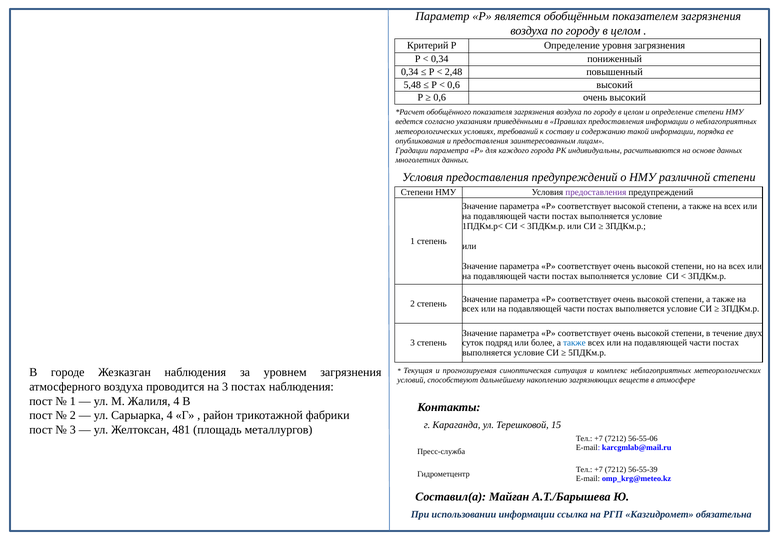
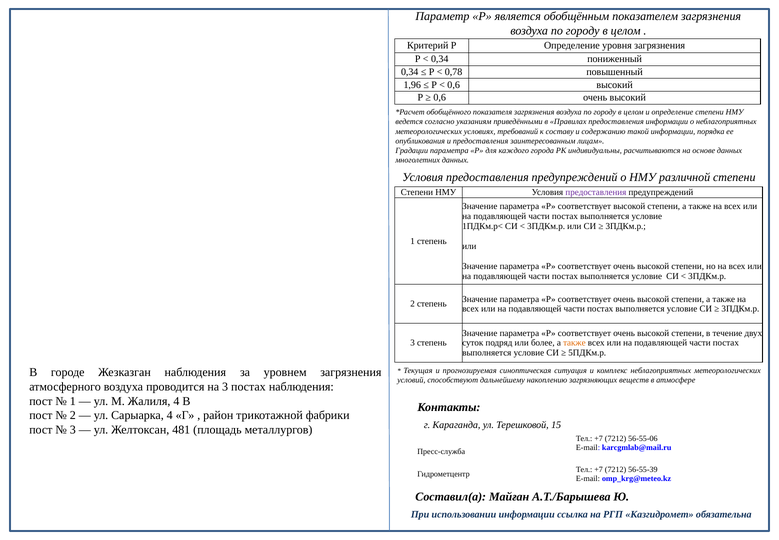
2,48: 2,48 -> 0,78
5,48: 5,48 -> 1,96
также at (574, 343) colour: blue -> orange
